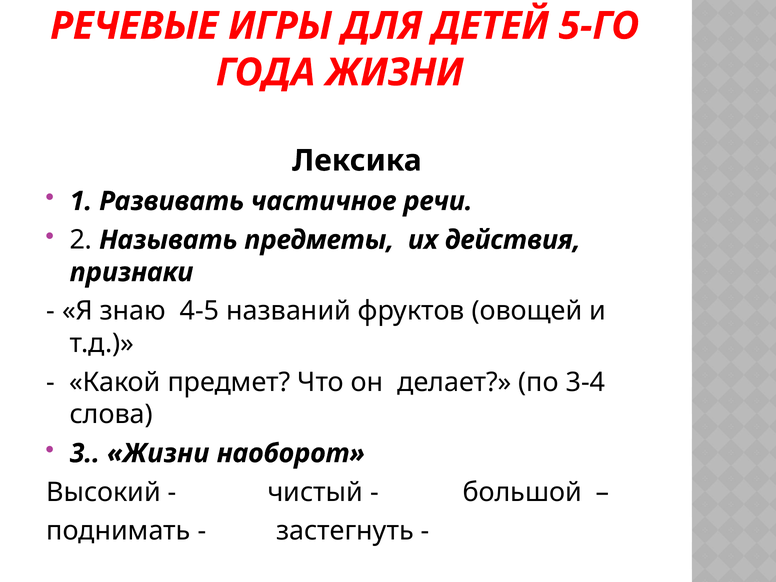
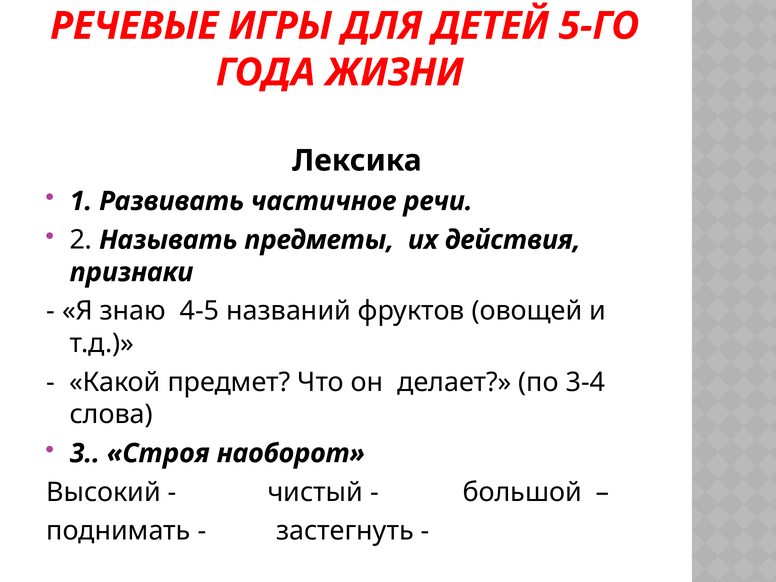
3 Жизни: Жизни -> Строя
